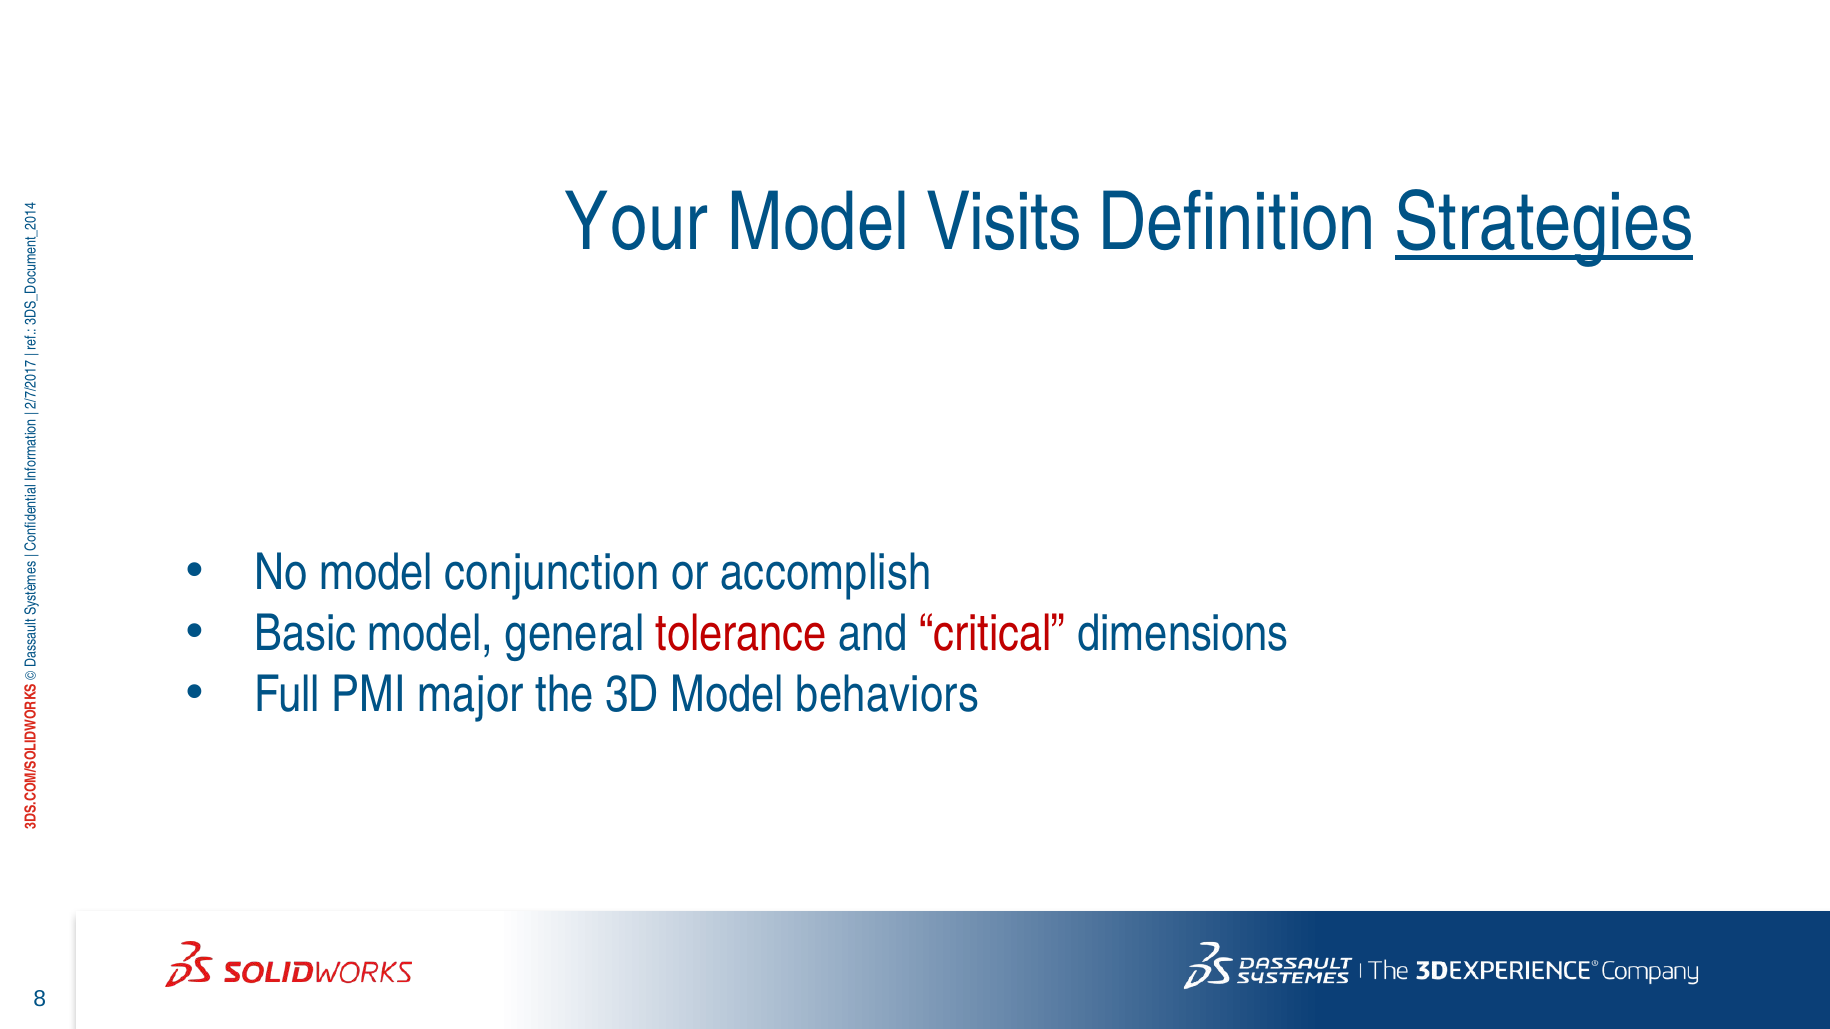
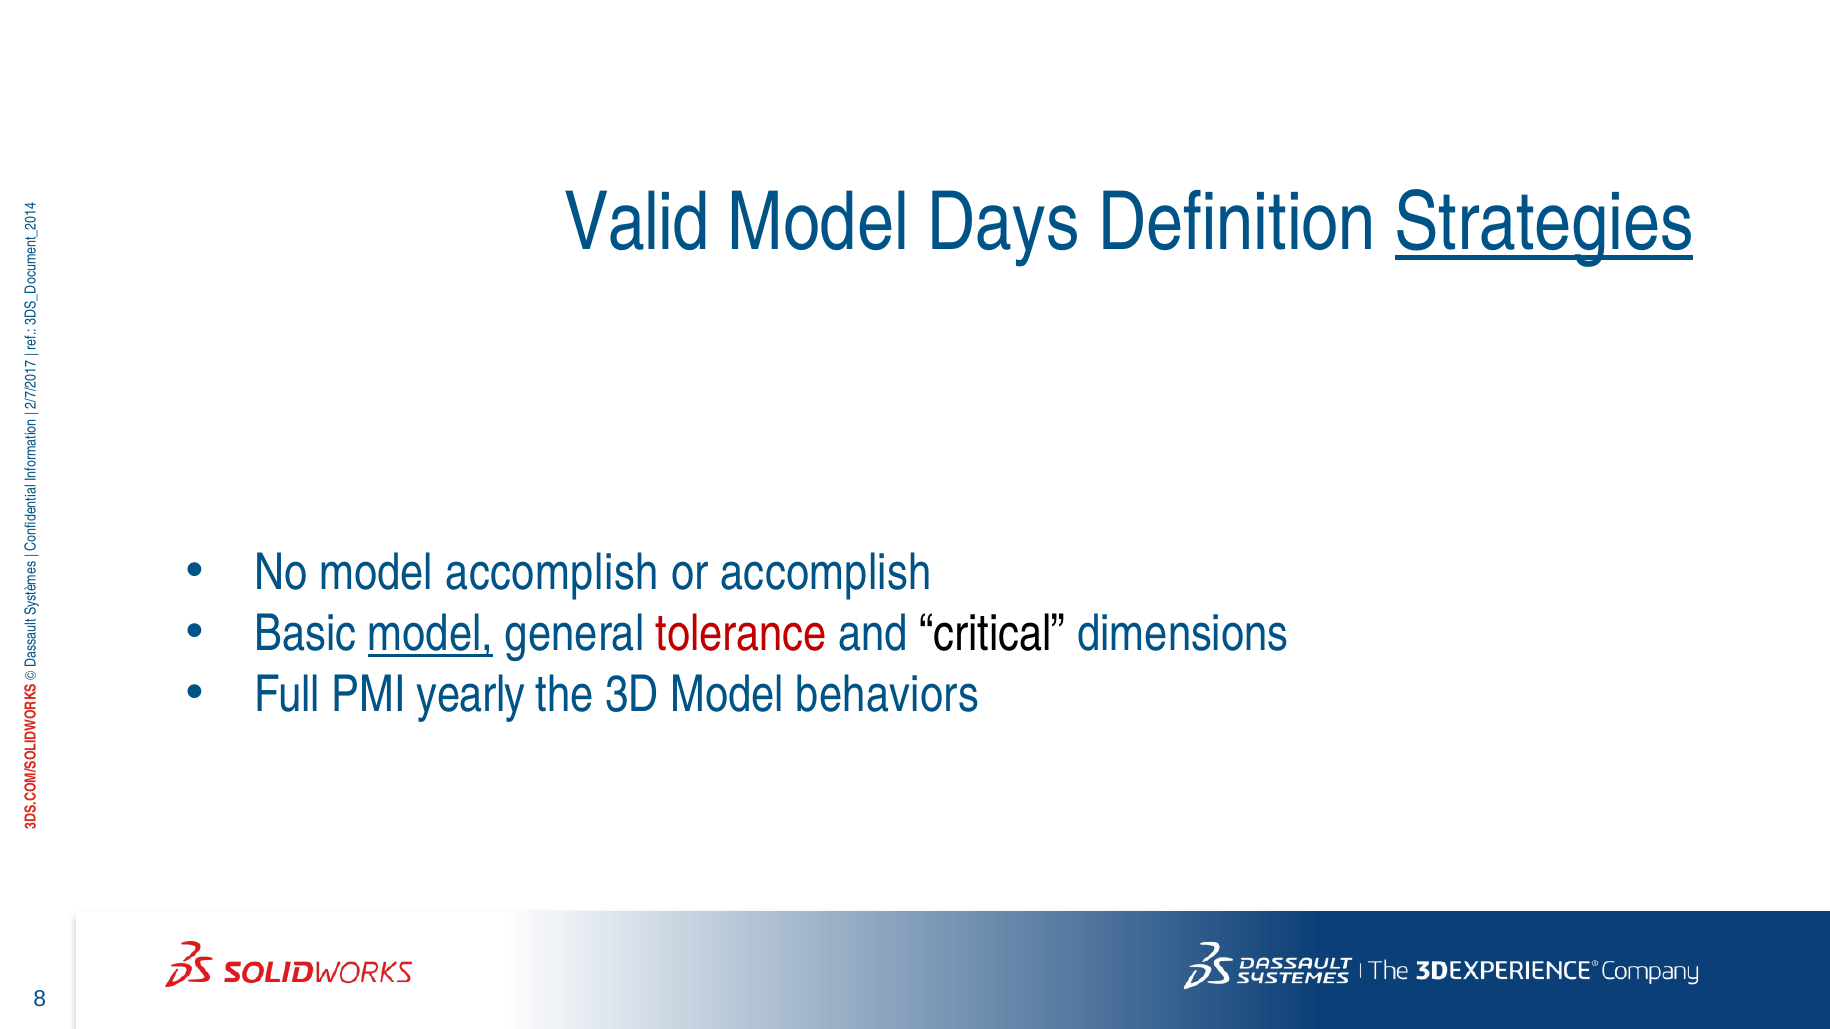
Your: Your -> Valid
Visits: Visits -> Days
model conjunction: conjunction -> accomplish
model at (431, 634) underline: none -> present
critical colour: red -> black
major: major -> yearly
